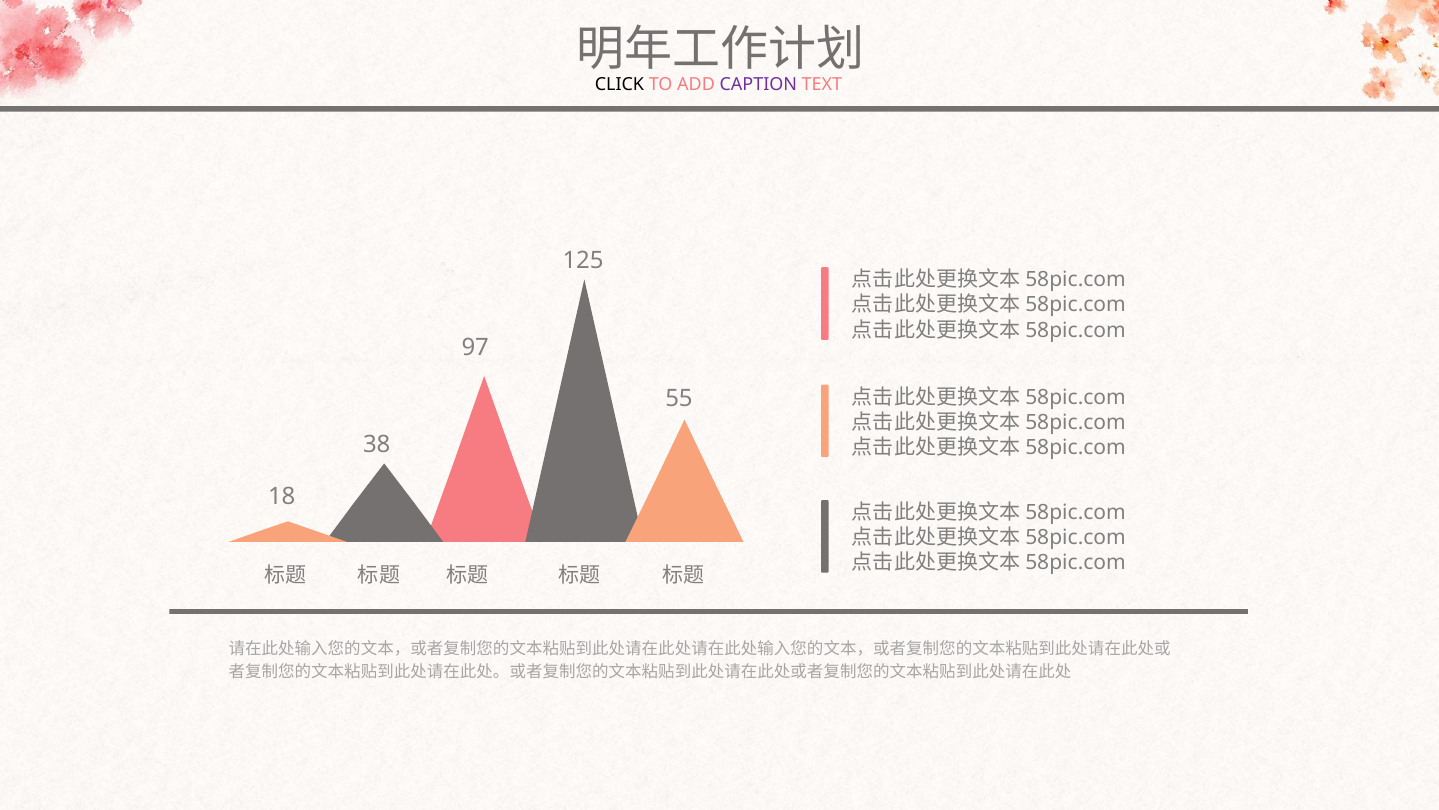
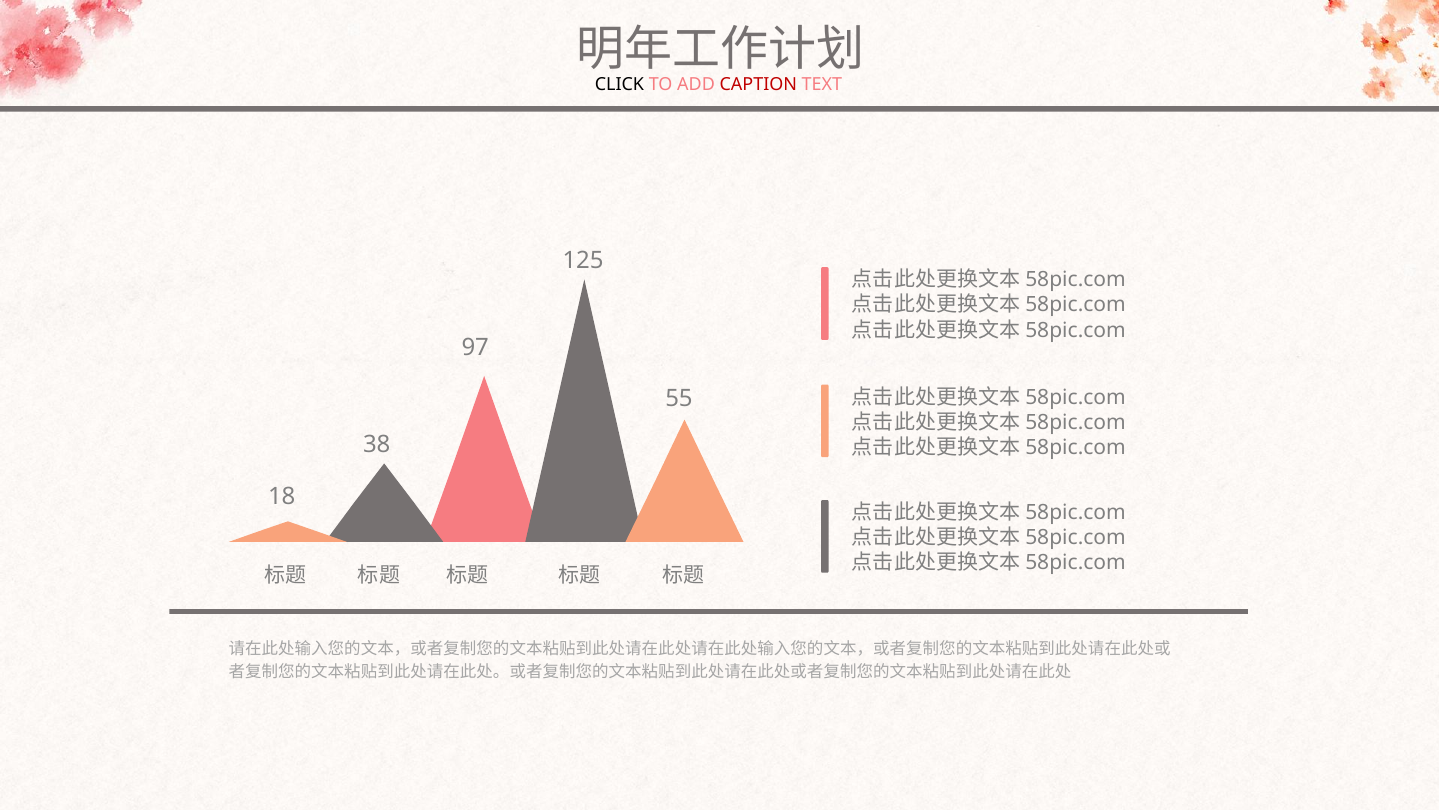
CAPTION colour: purple -> red
